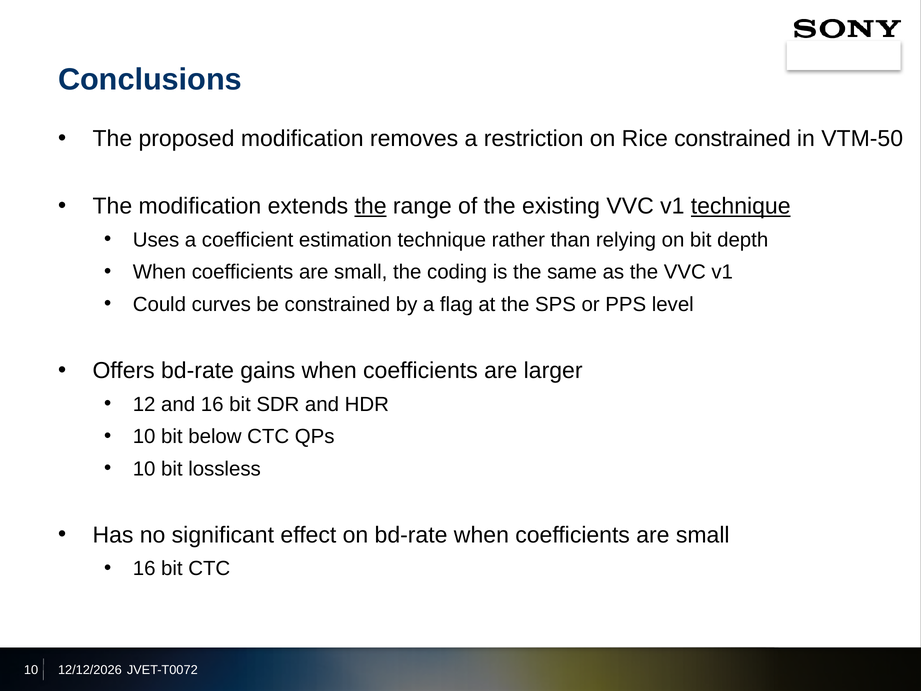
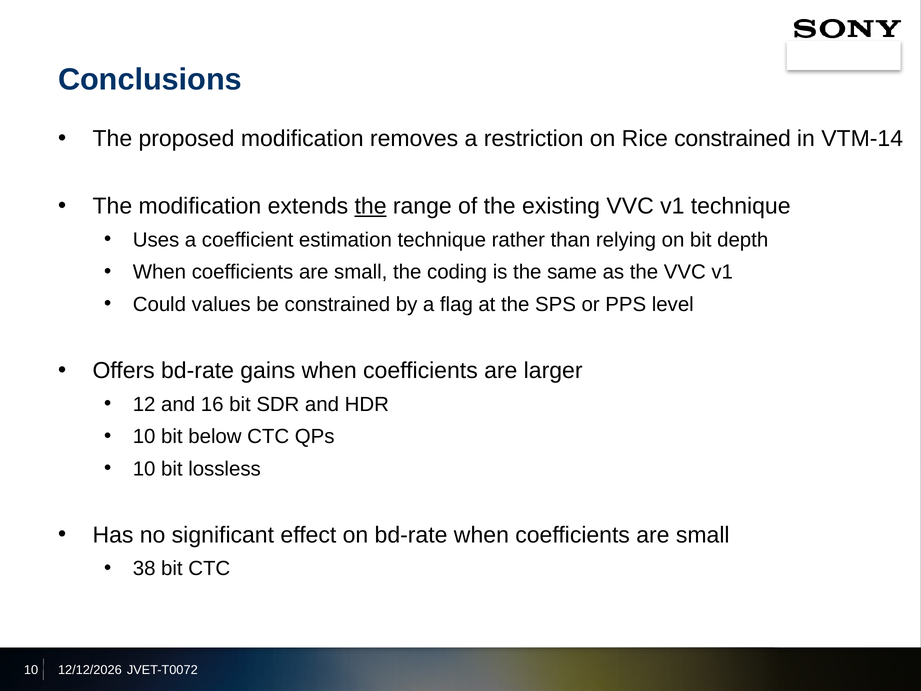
VTM-50: VTM-50 -> VTM-14
technique at (741, 206) underline: present -> none
curves: curves -> values
16 at (144, 568): 16 -> 38
